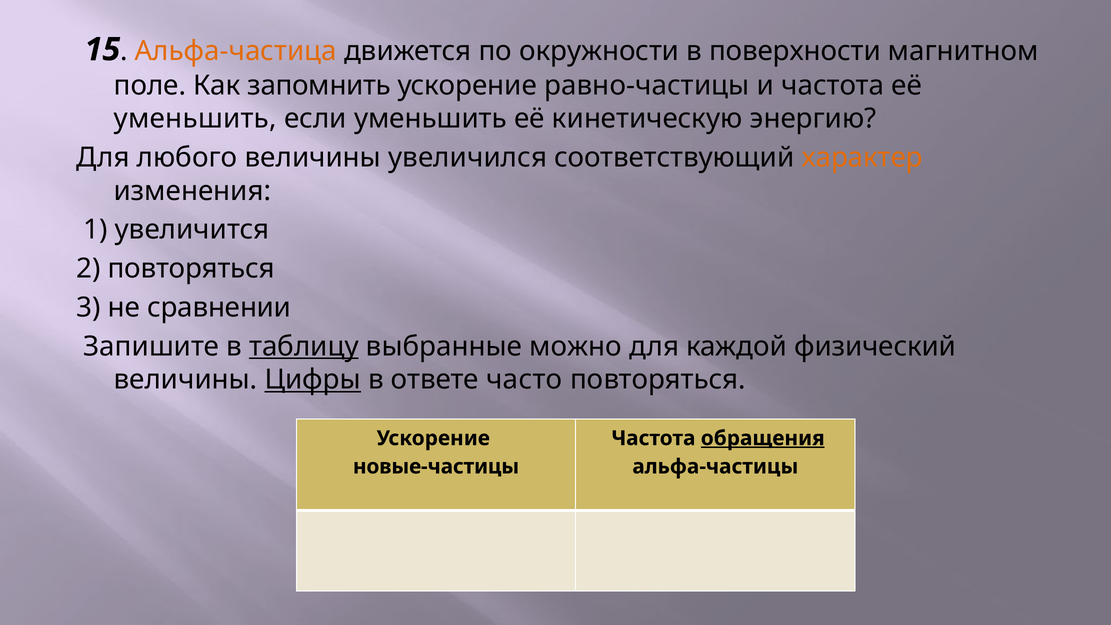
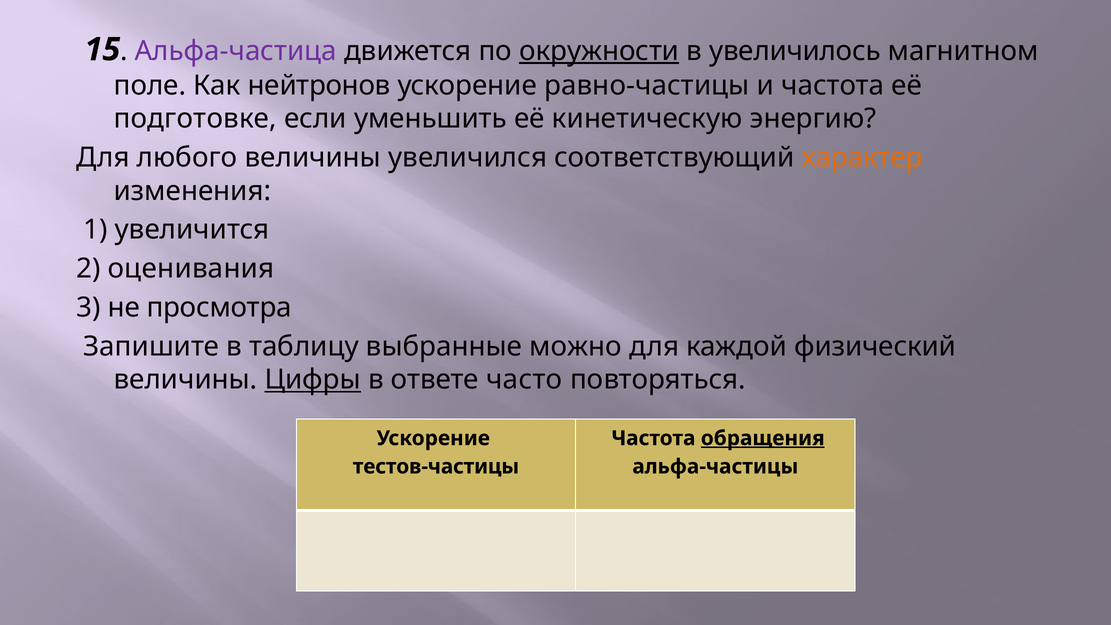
Альфа-частица colour: orange -> purple
окружности underline: none -> present
поверхности: поверхности -> увеличилось
запомнить: запомнить -> нейтронов
уменьшить at (195, 119): уменьшить -> подготовке
2 повторяться: повторяться -> оценивания
сравнении: сравнении -> просмотра
таблицу underline: present -> none
новые-частицы: новые-частицы -> тестов-частицы
